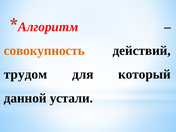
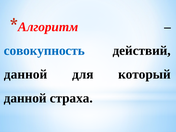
совокупность colour: orange -> blue
трудом at (26, 74): трудом -> данной
устали: устали -> страха
